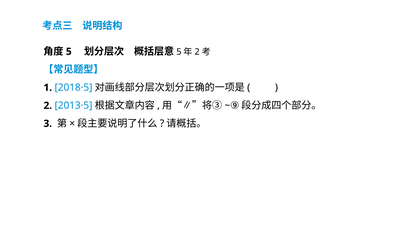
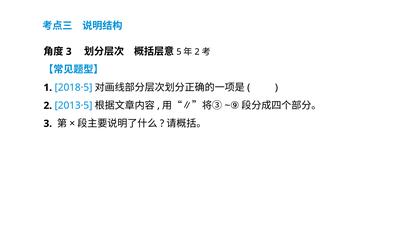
5 at (69, 52): 5 -> 3
